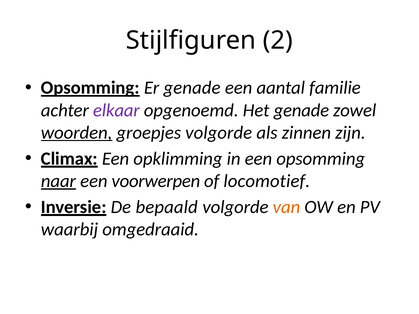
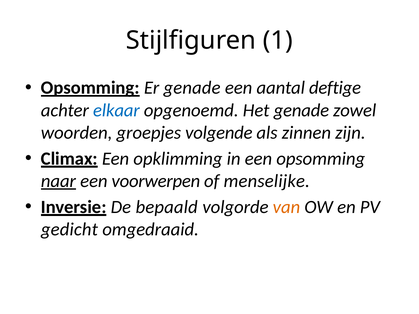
2: 2 -> 1
familie: familie -> deftige
elkaar colour: purple -> blue
woorden underline: present -> none
groepjes volgorde: volgorde -> volgende
locomotief: locomotief -> menselijke
waarbij: waarbij -> gedicht
